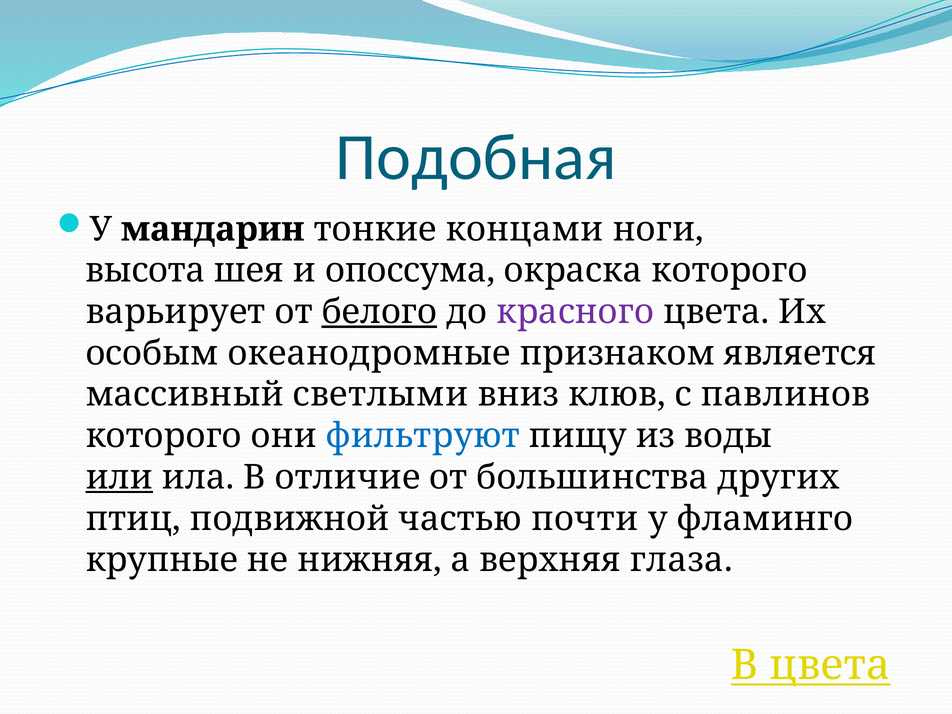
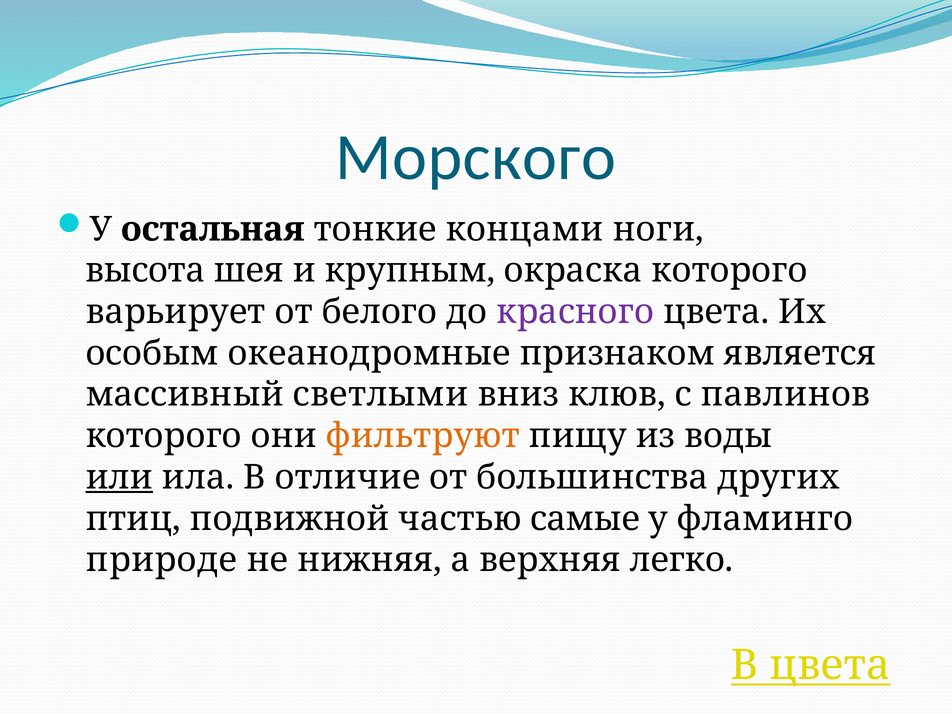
Подобная: Подобная -> Морского
мандарин: мандарин -> остальная
опоссума: опоссума -> крупным
белого underline: present -> none
фильтруют colour: blue -> orange
почти: почти -> самые
крупные: крупные -> природе
глаза: глаза -> легко
